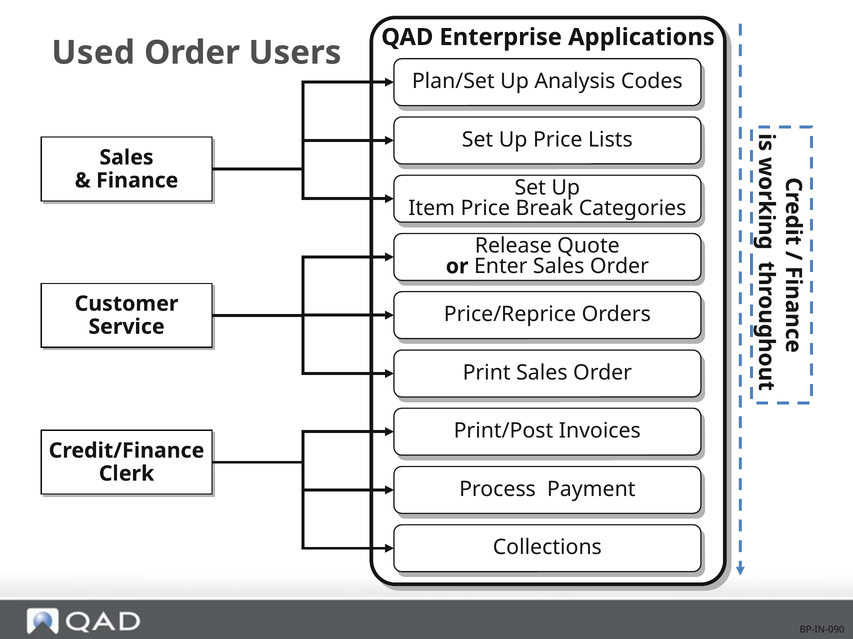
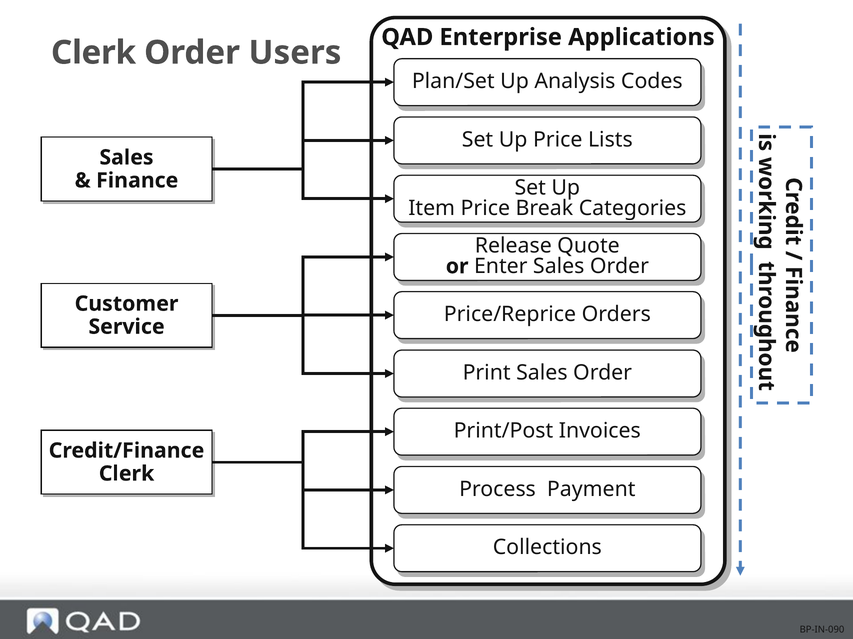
Used at (93, 53): Used -> Clerk
